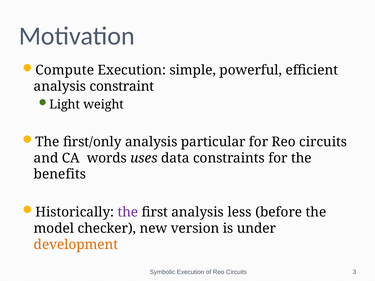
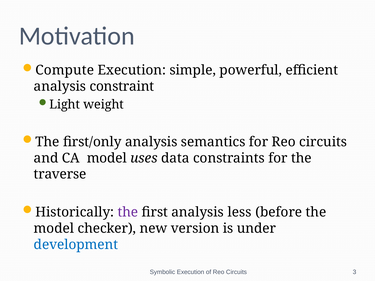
particular: particular -> semantics
CA words: words -> model
benefits: benefits -> traverse
development colour: orange -> blue
